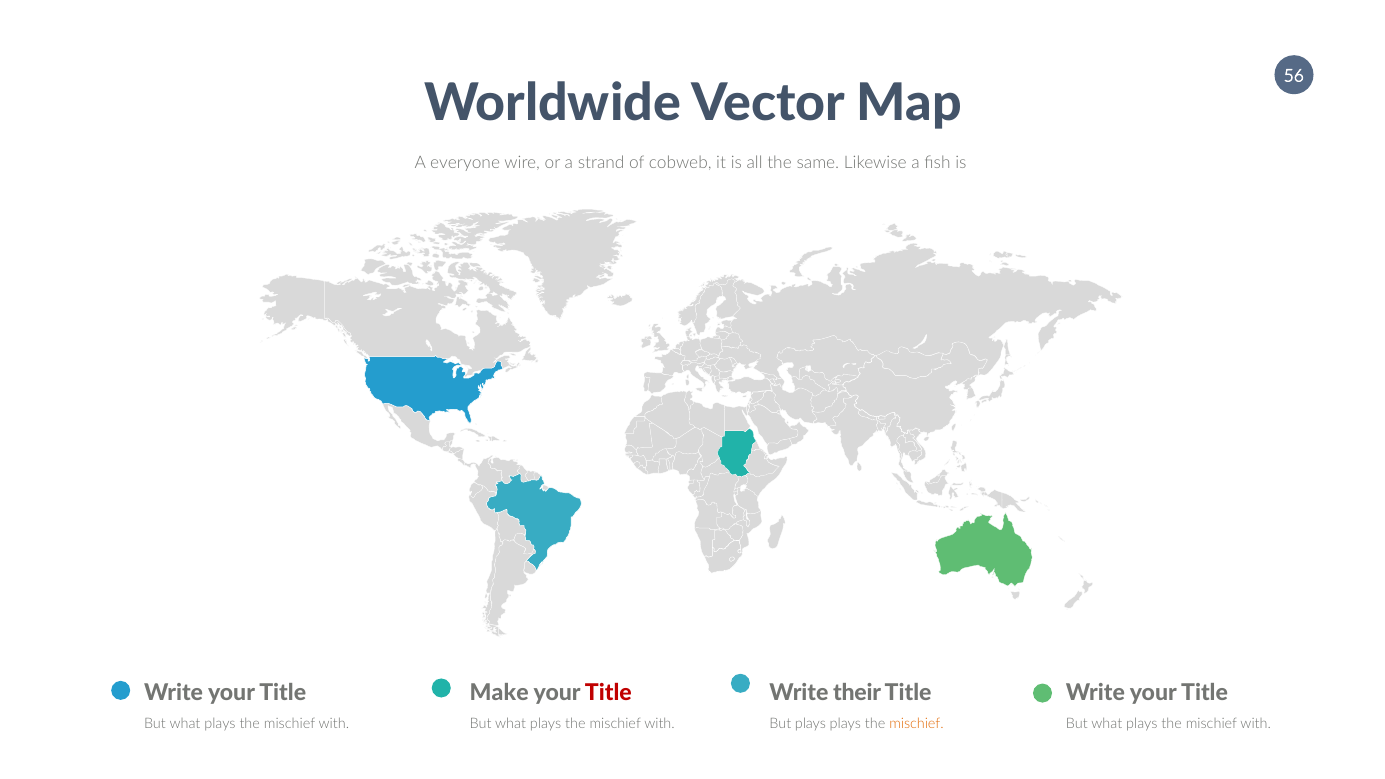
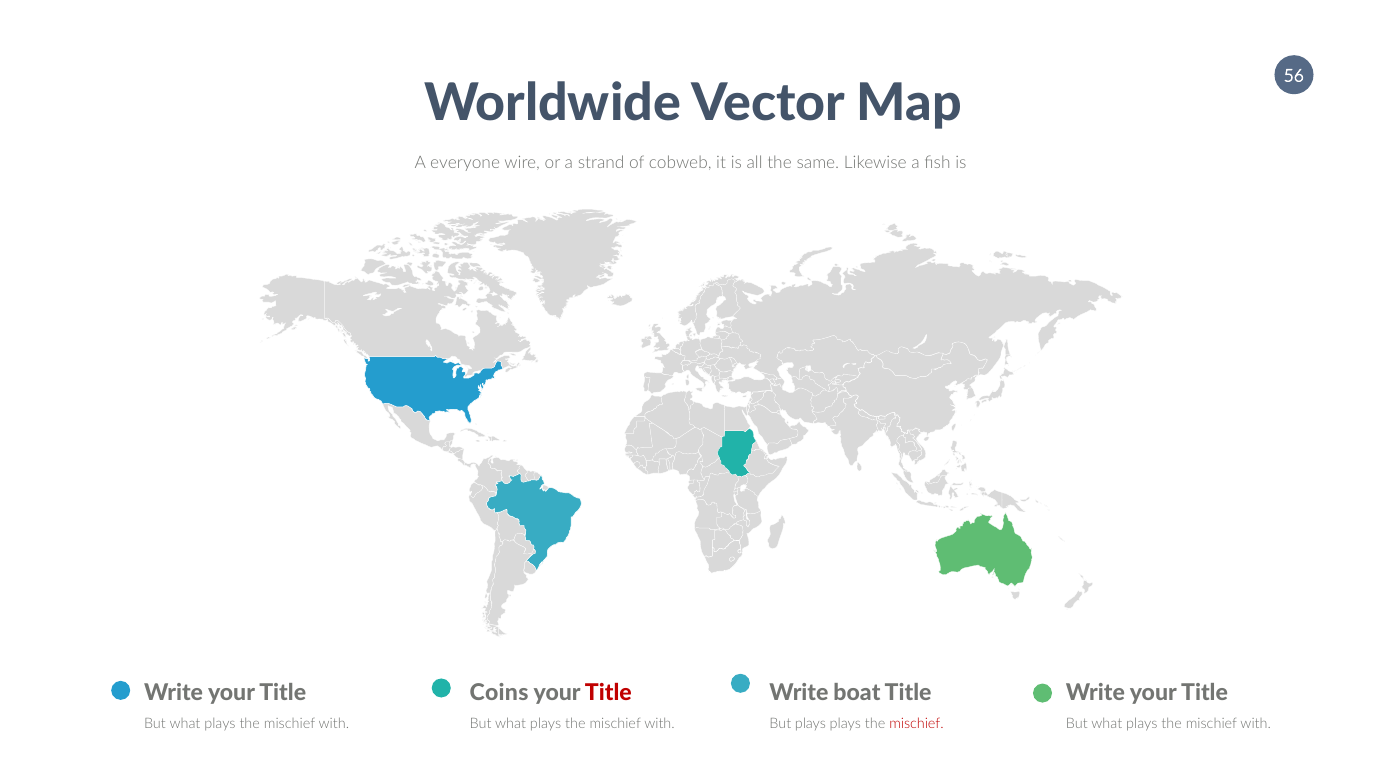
Make: Make -> Coins
their: their -> boat
mischief at (917, 724) colour: orange -> red
